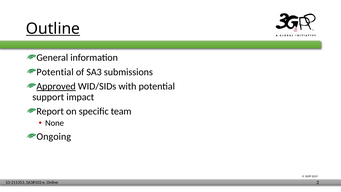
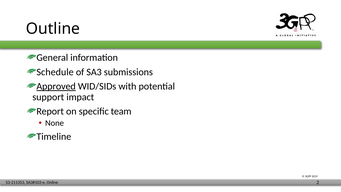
Outline underline: present -> none
Potential at (55, 72): Potential -> Schedule
Ongoing: Ongoing -> Timeline
